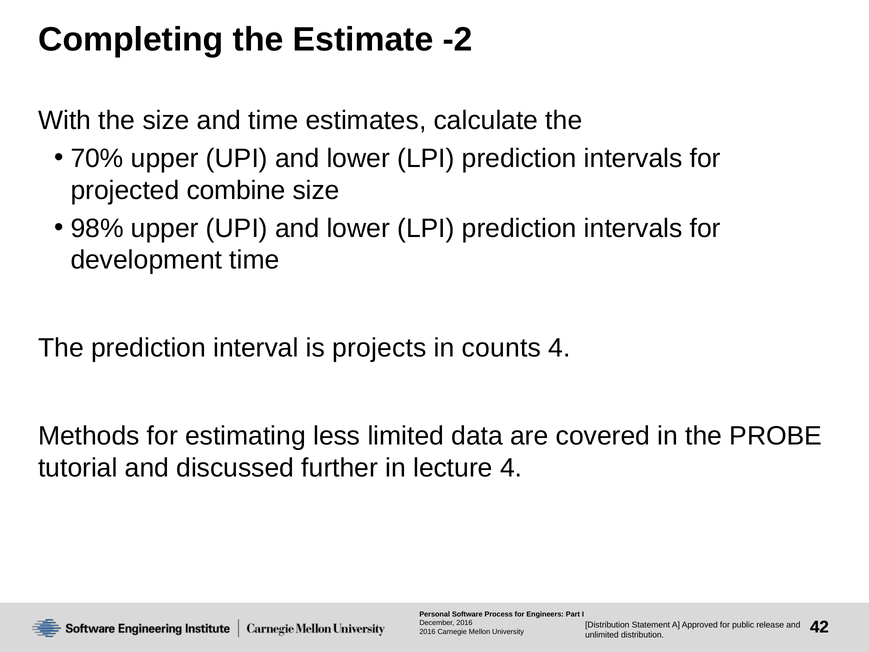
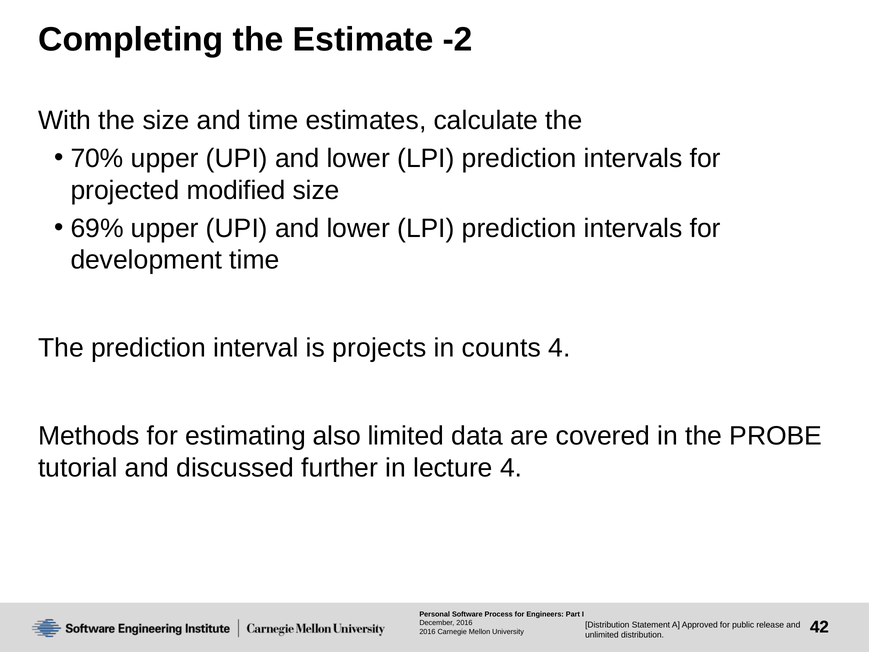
combine: combine -> modified
98%: 98% -> 69%
less: less -> also
